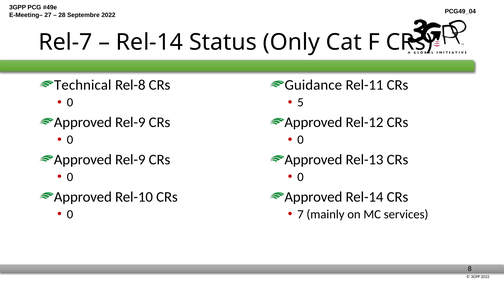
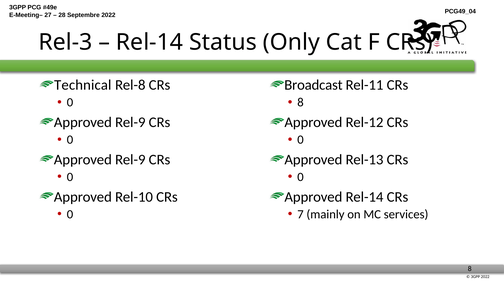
Rel-7: Rel-7 -> Rel-3
Guidance: Guidance -> Broadcast
5 at (300, 103): 5 -> 8
